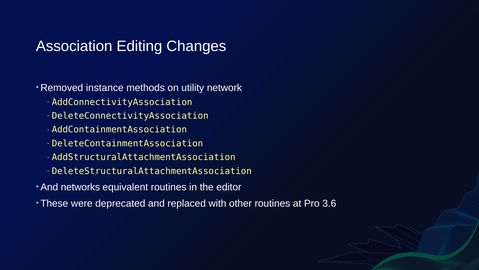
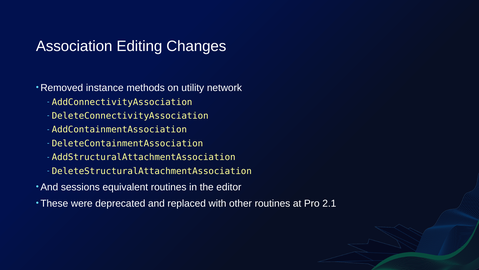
networks: networks -> sessions
3.6: 3.6 -> 2.1
